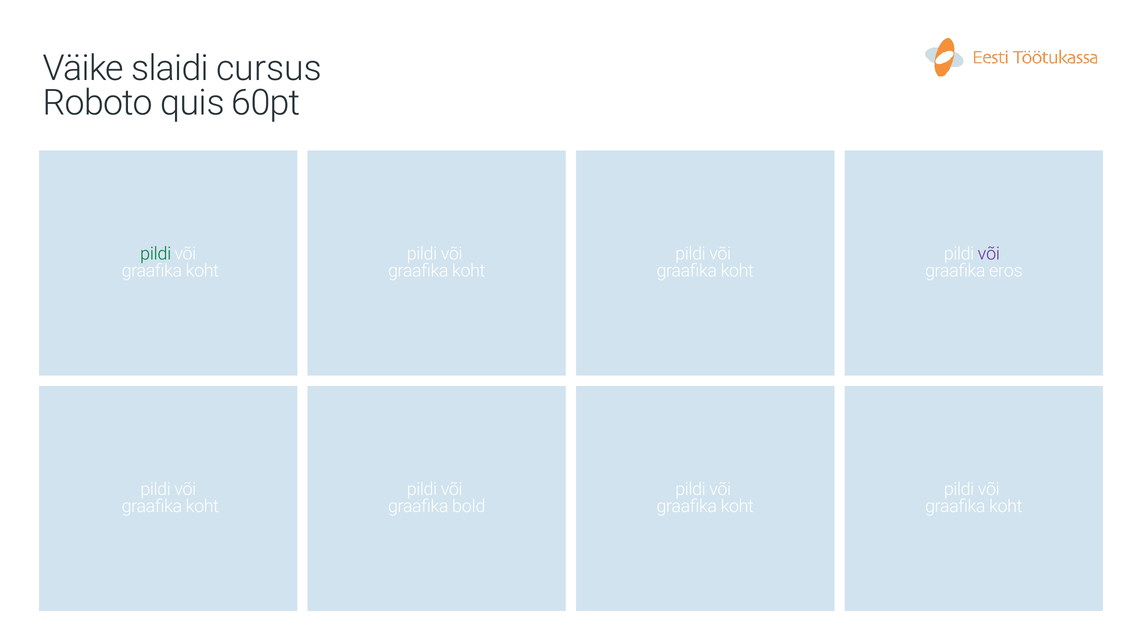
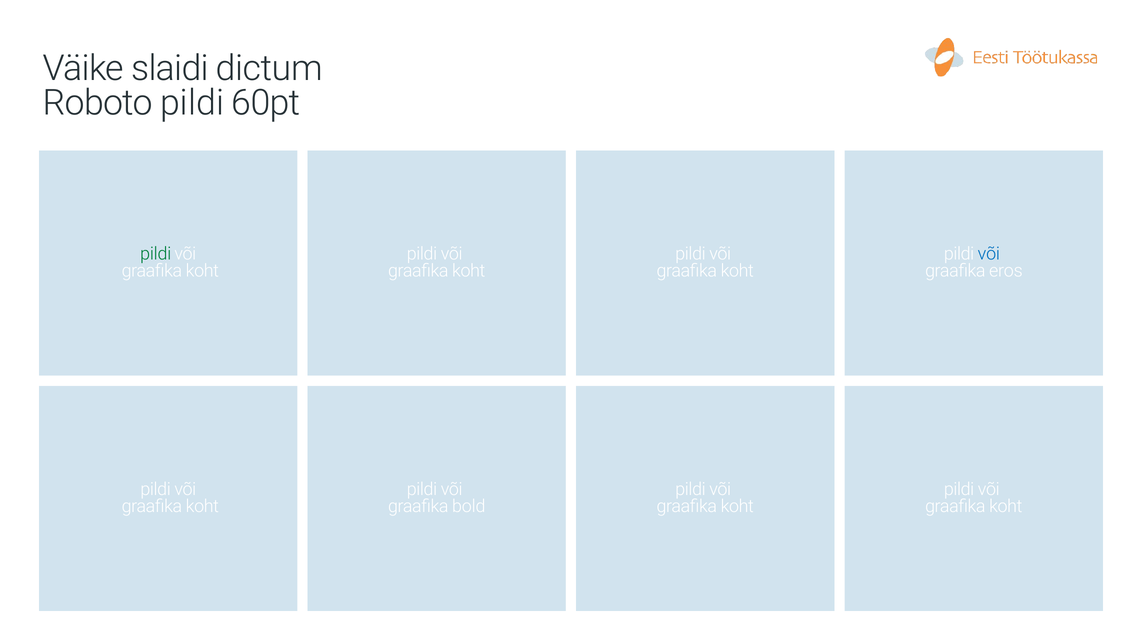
cursus: cursus -> dictum
Roboto quis: quis -> pildi
või at (989, 253) colour: purple -> blue
